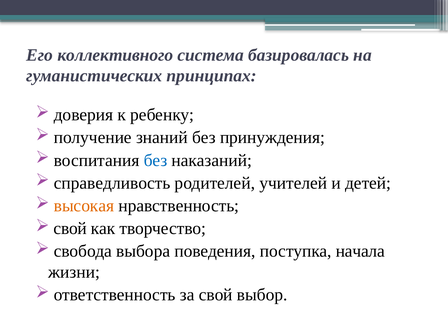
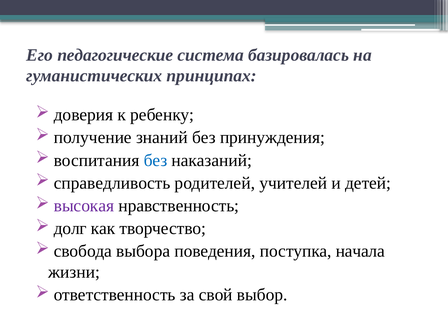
коллективного: коллективного -> педагогические
высокая colour: orange -> purple
свой at (70, 228): свой -> долг
